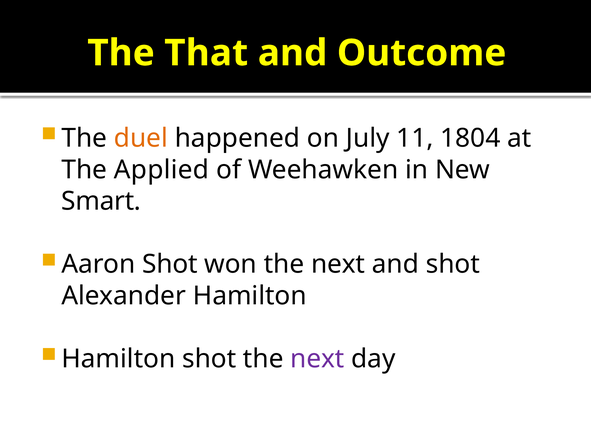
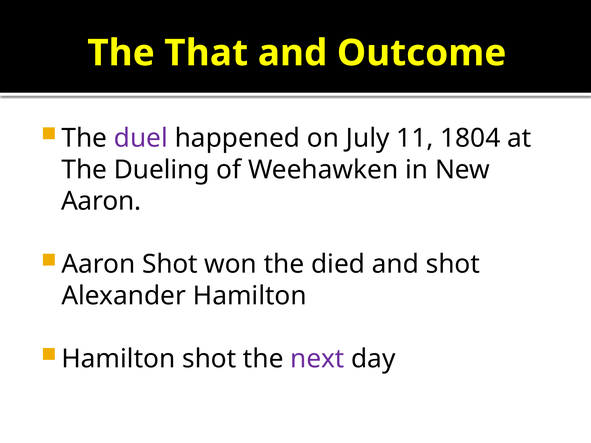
duel colour: orange -> purple
Applied: Applied -> Dueling
Smart at (101, 201): Smart -> Aaron
won the next: next -> died
